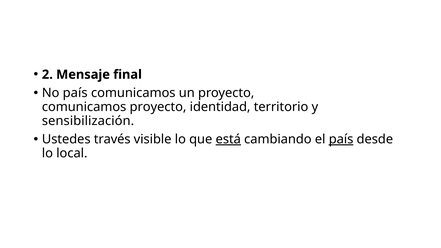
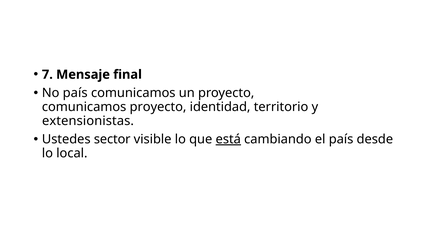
2: 2 -> 7
sensibilización: sensibilización -> extensionistas
través: través -> sector
país at (341, 139) underline: present -> none
